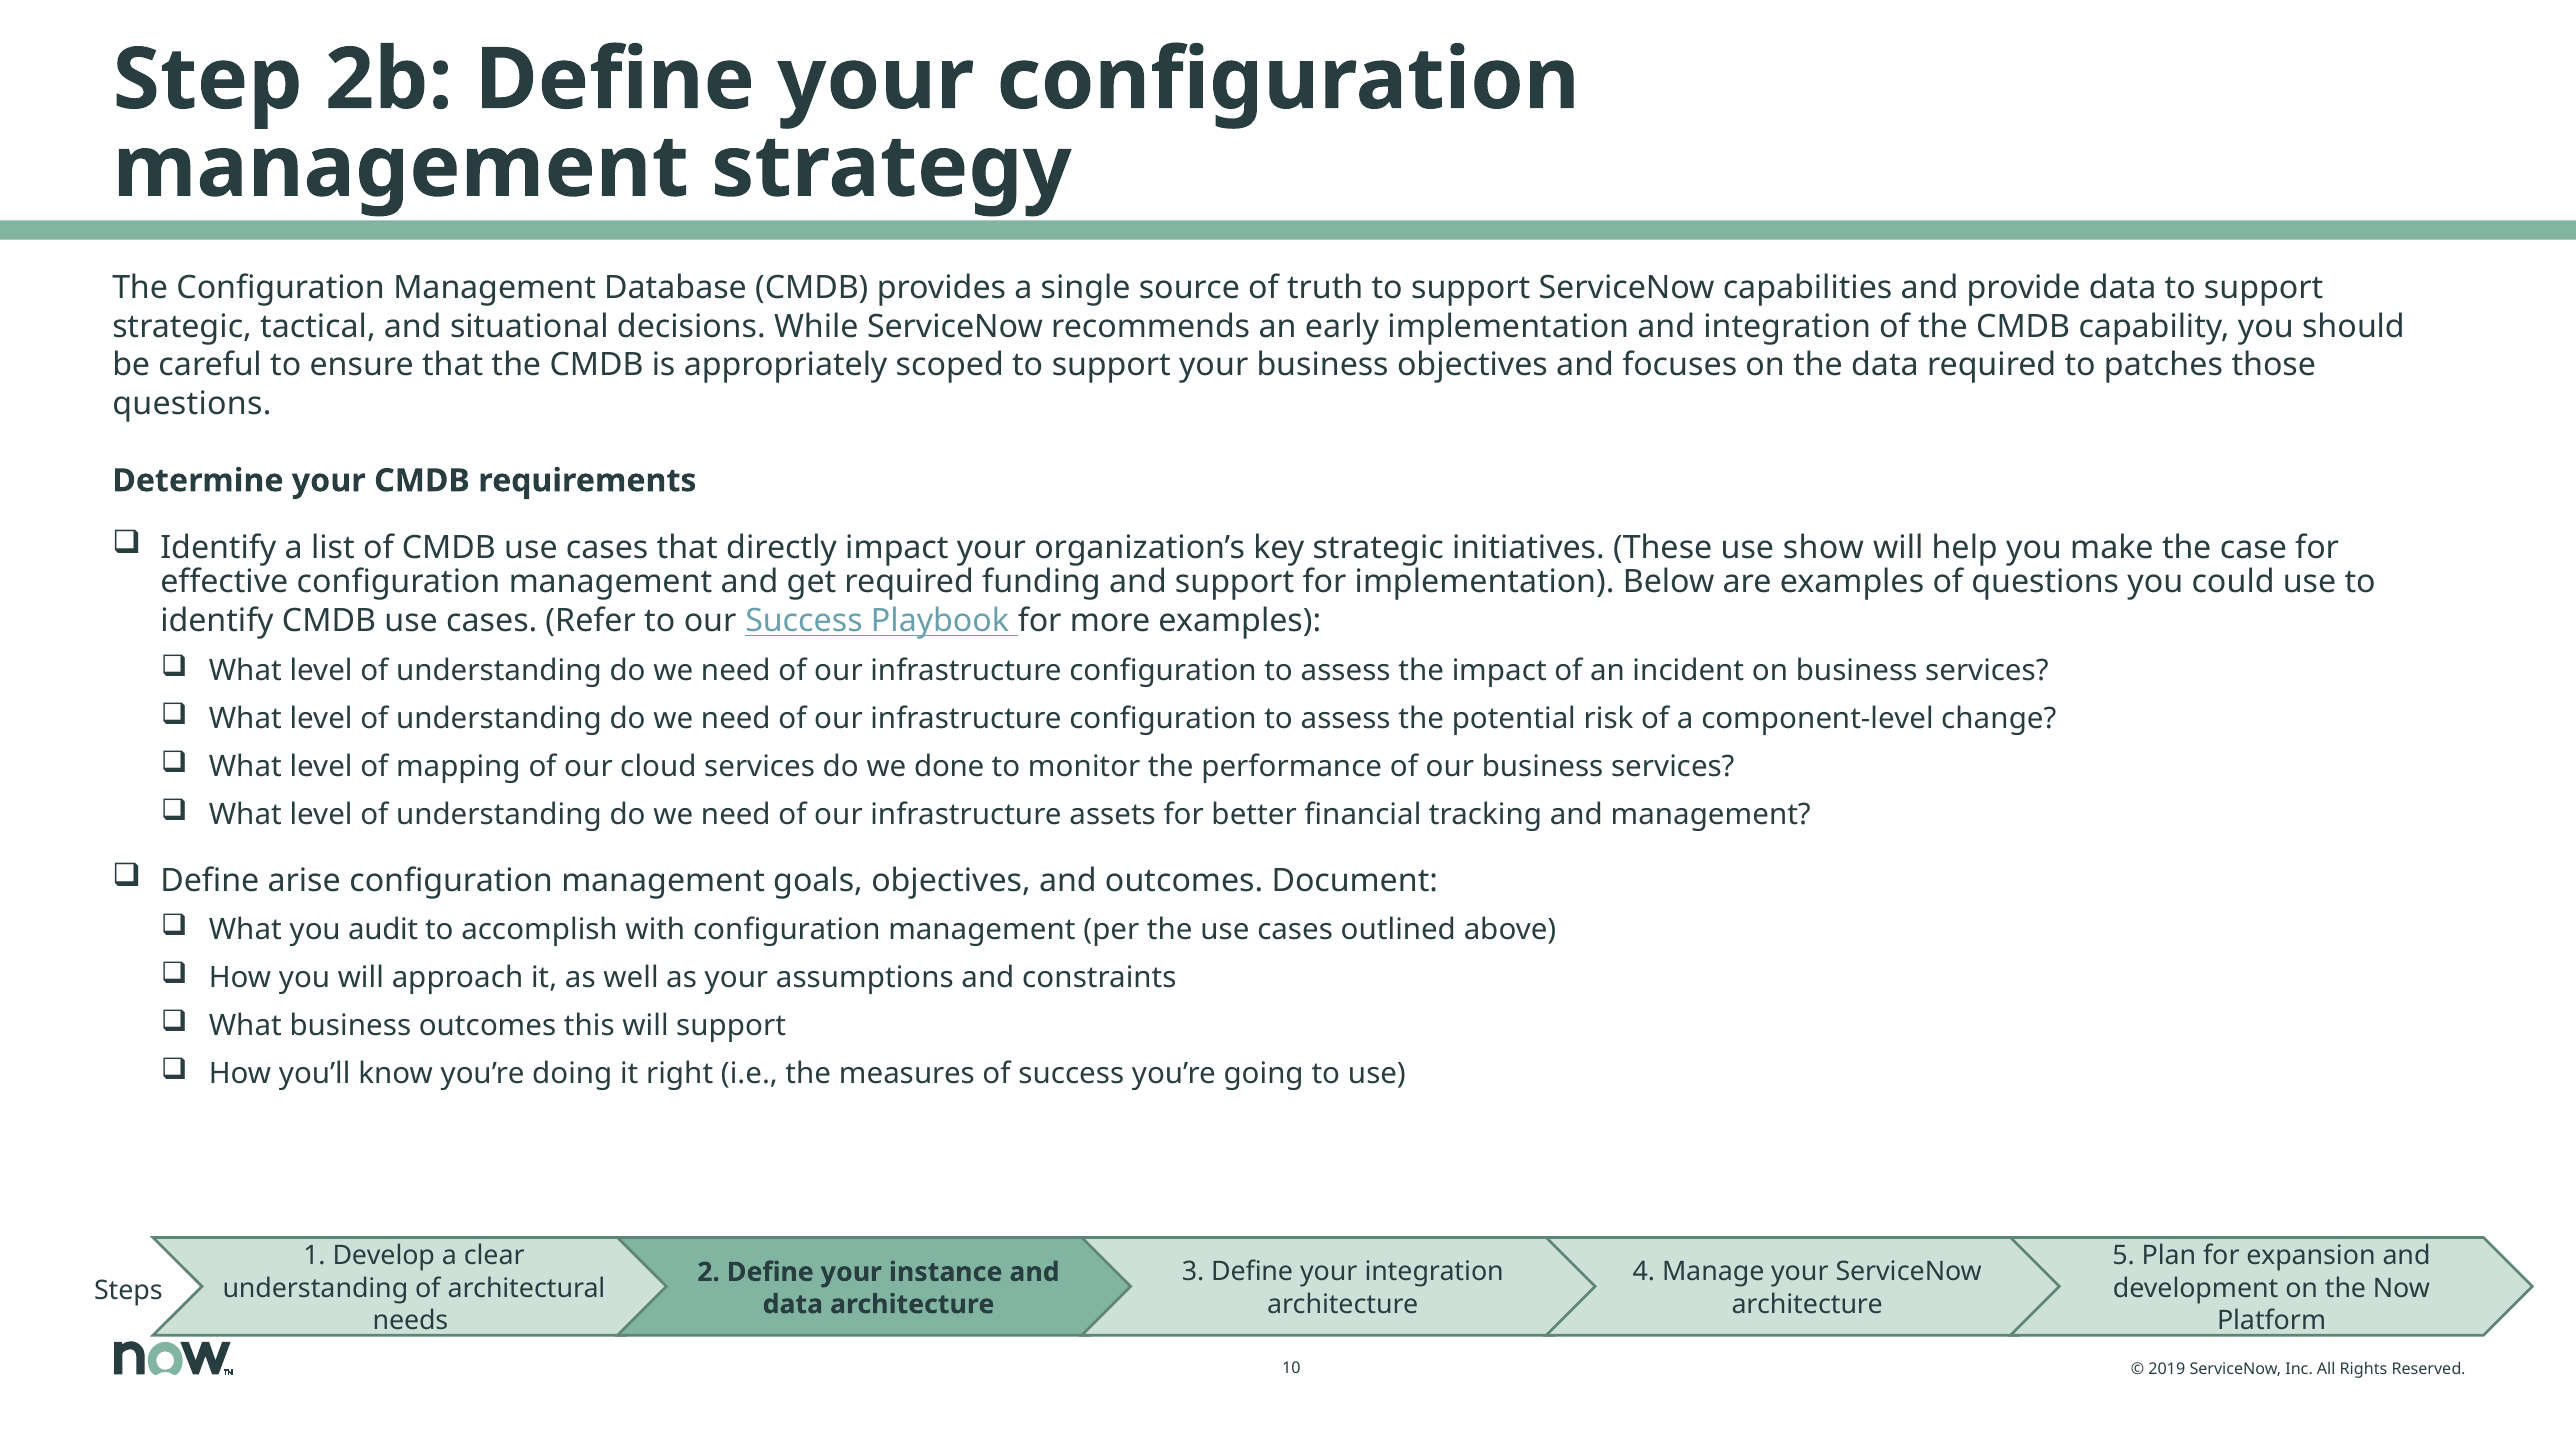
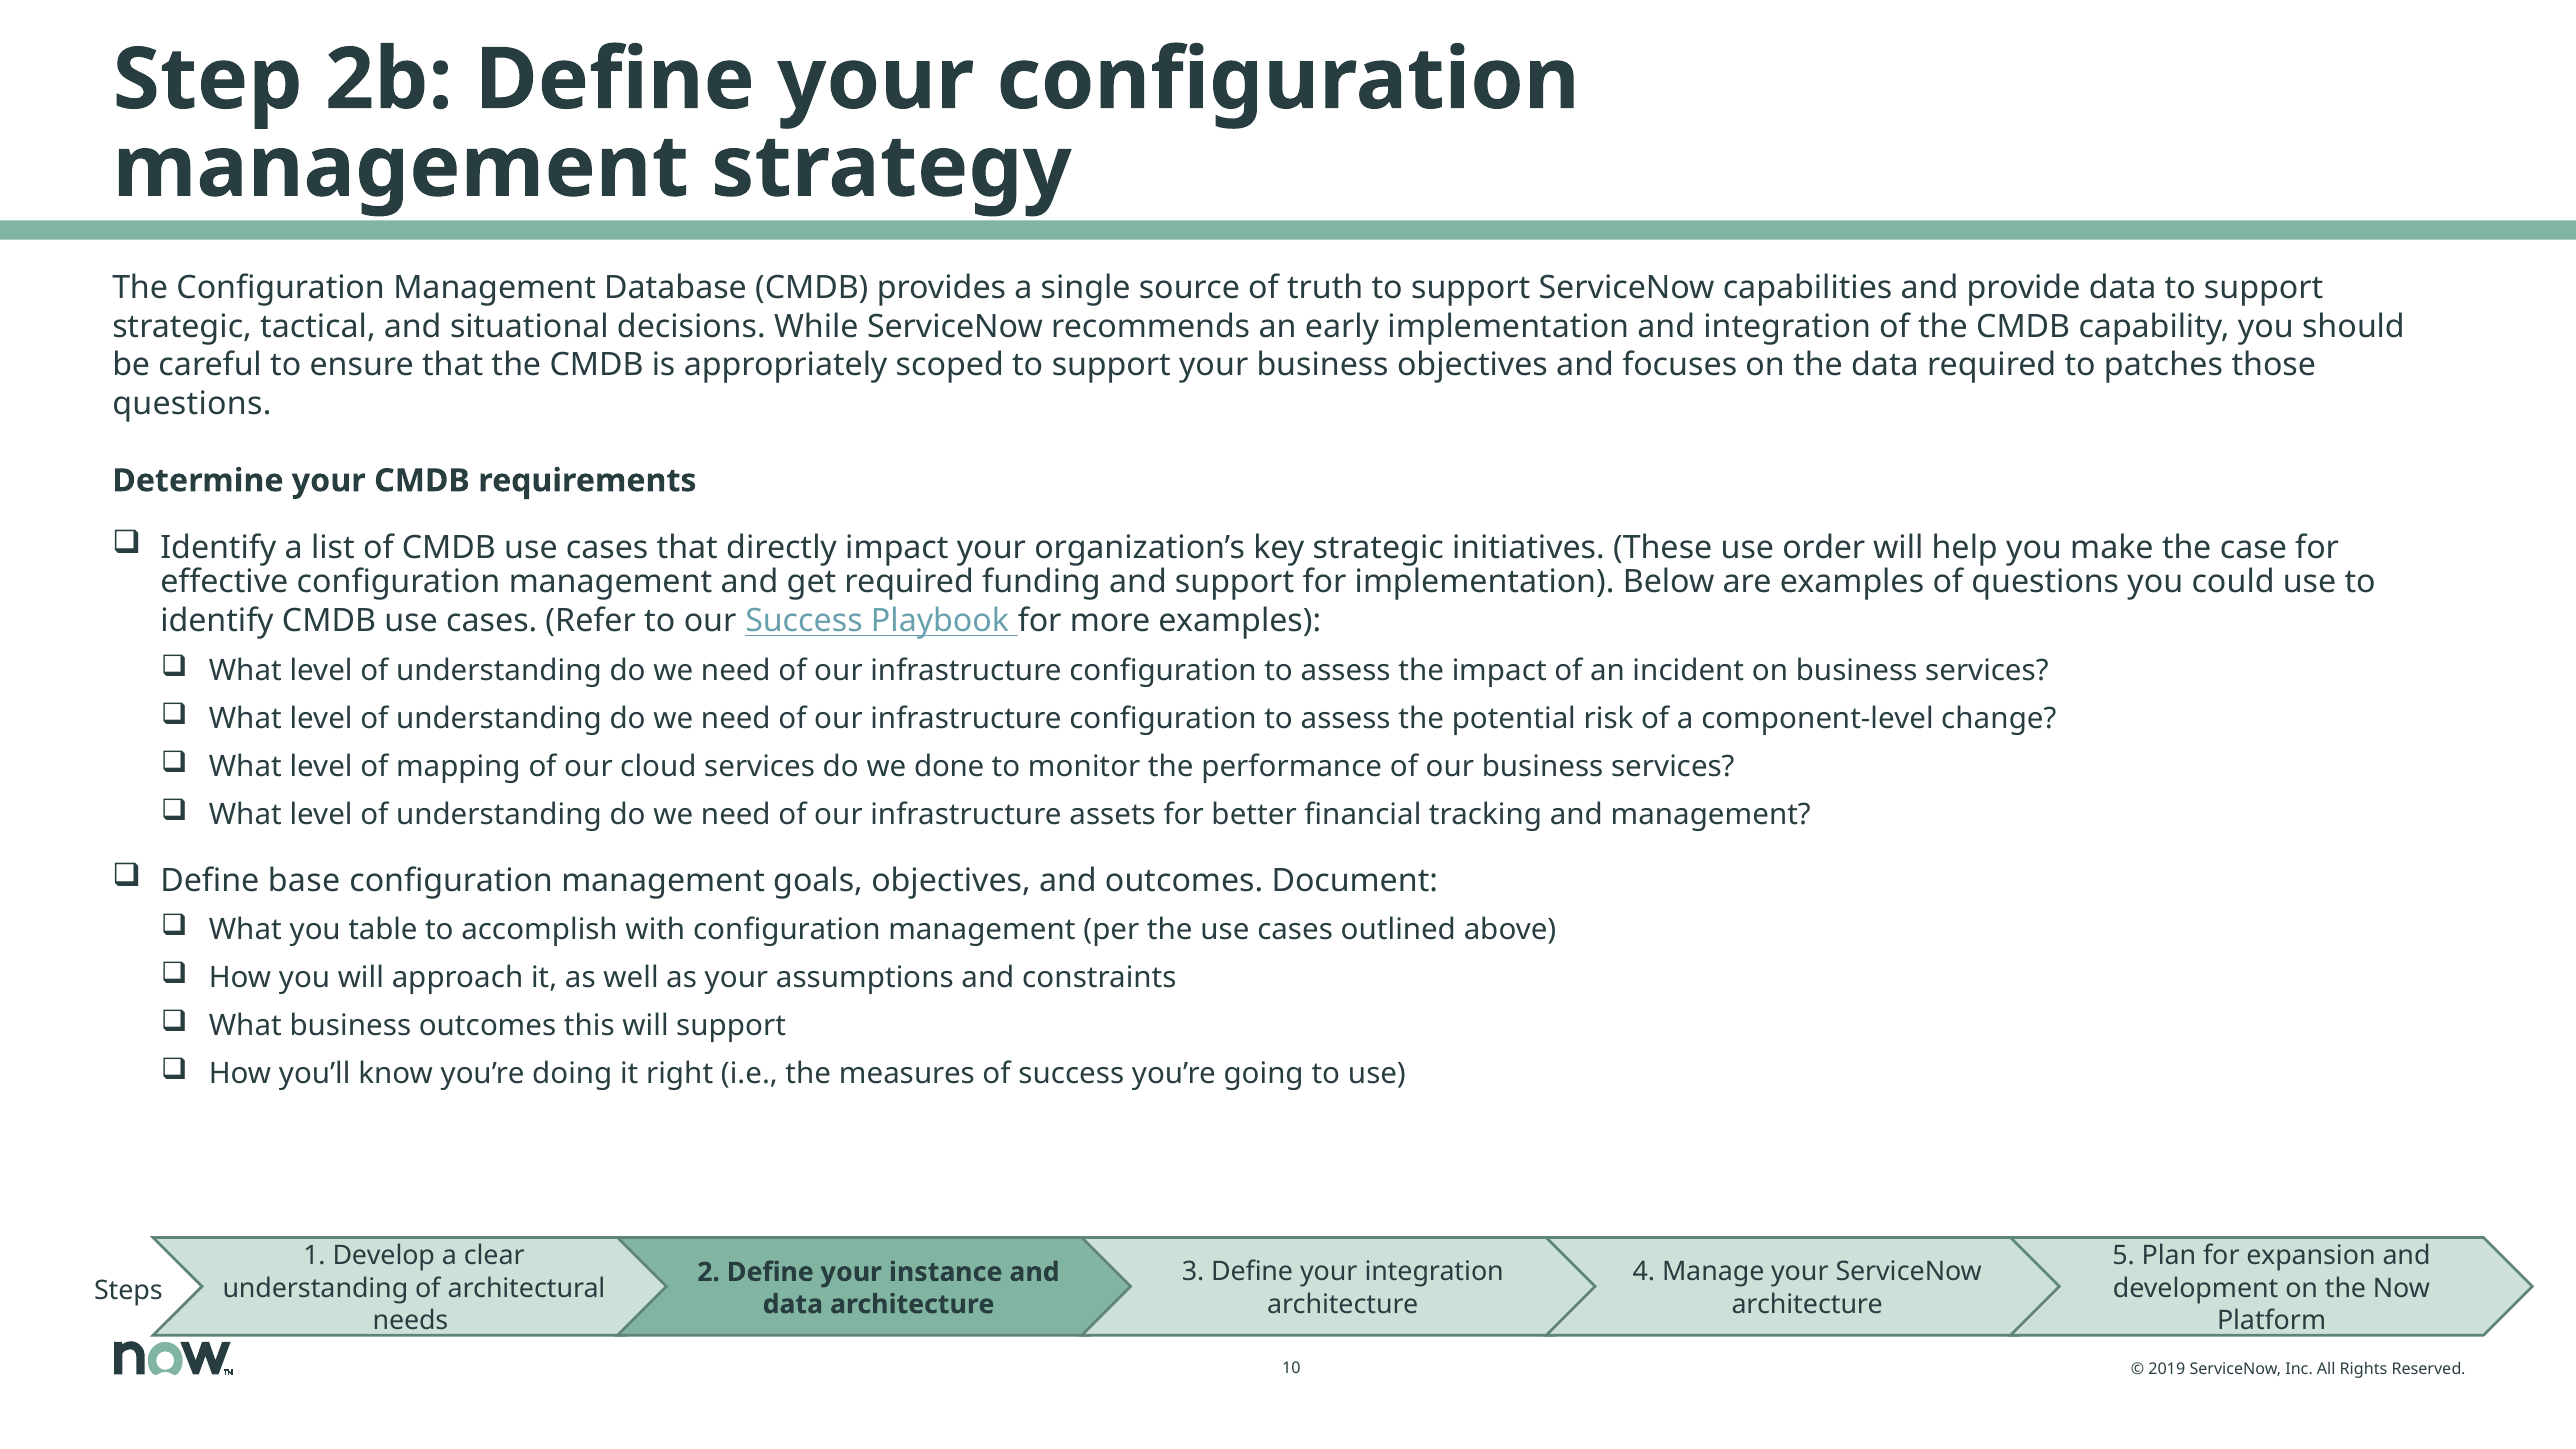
show: show -> order
arise: arise -> base
audit: audit -> table
